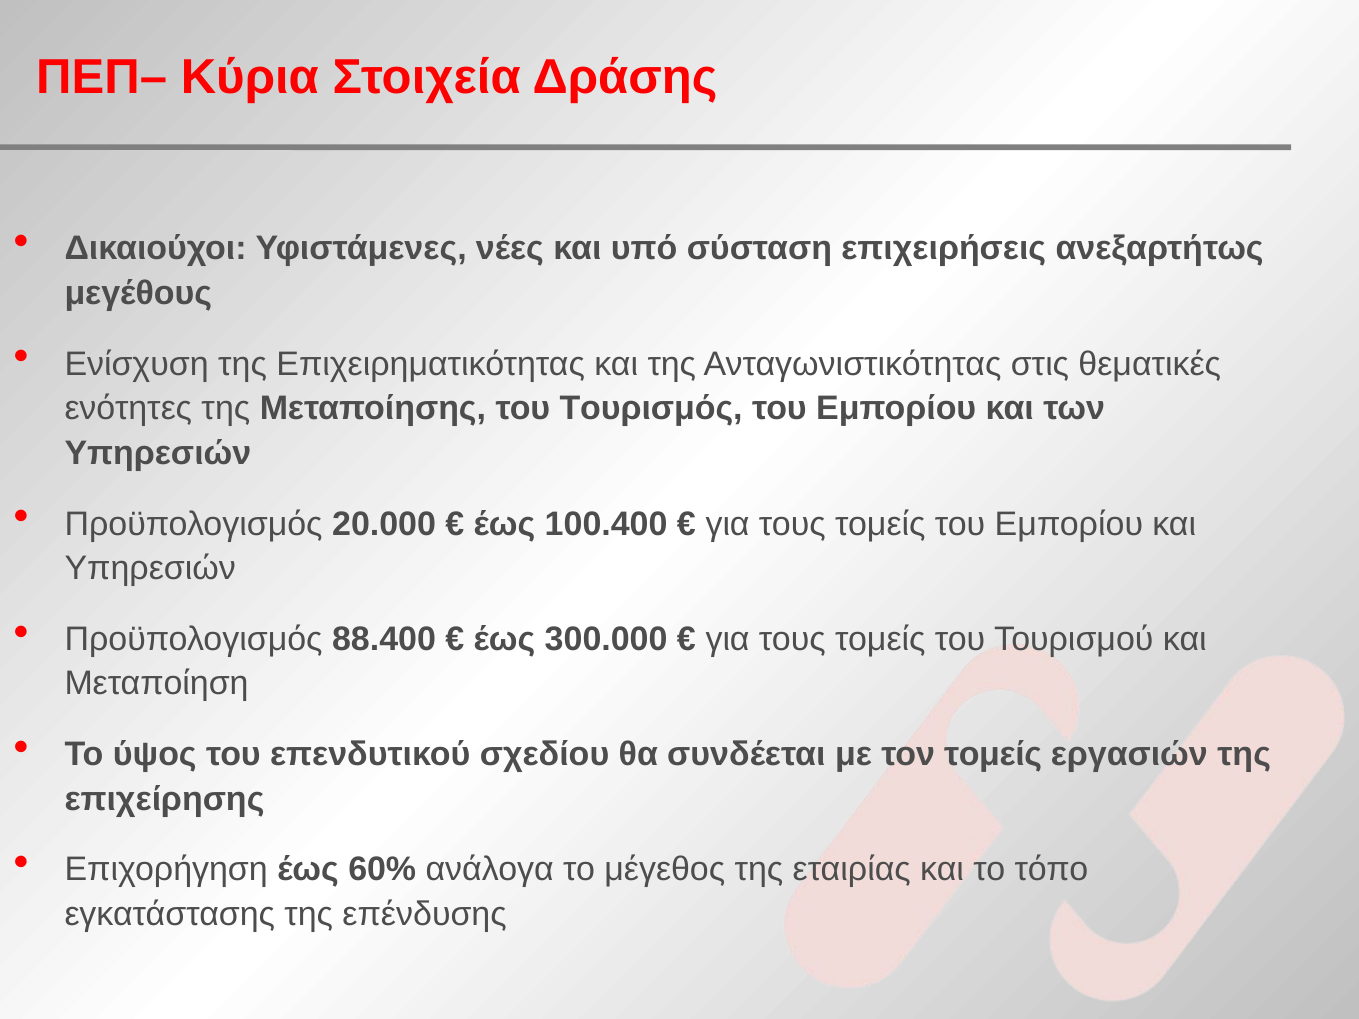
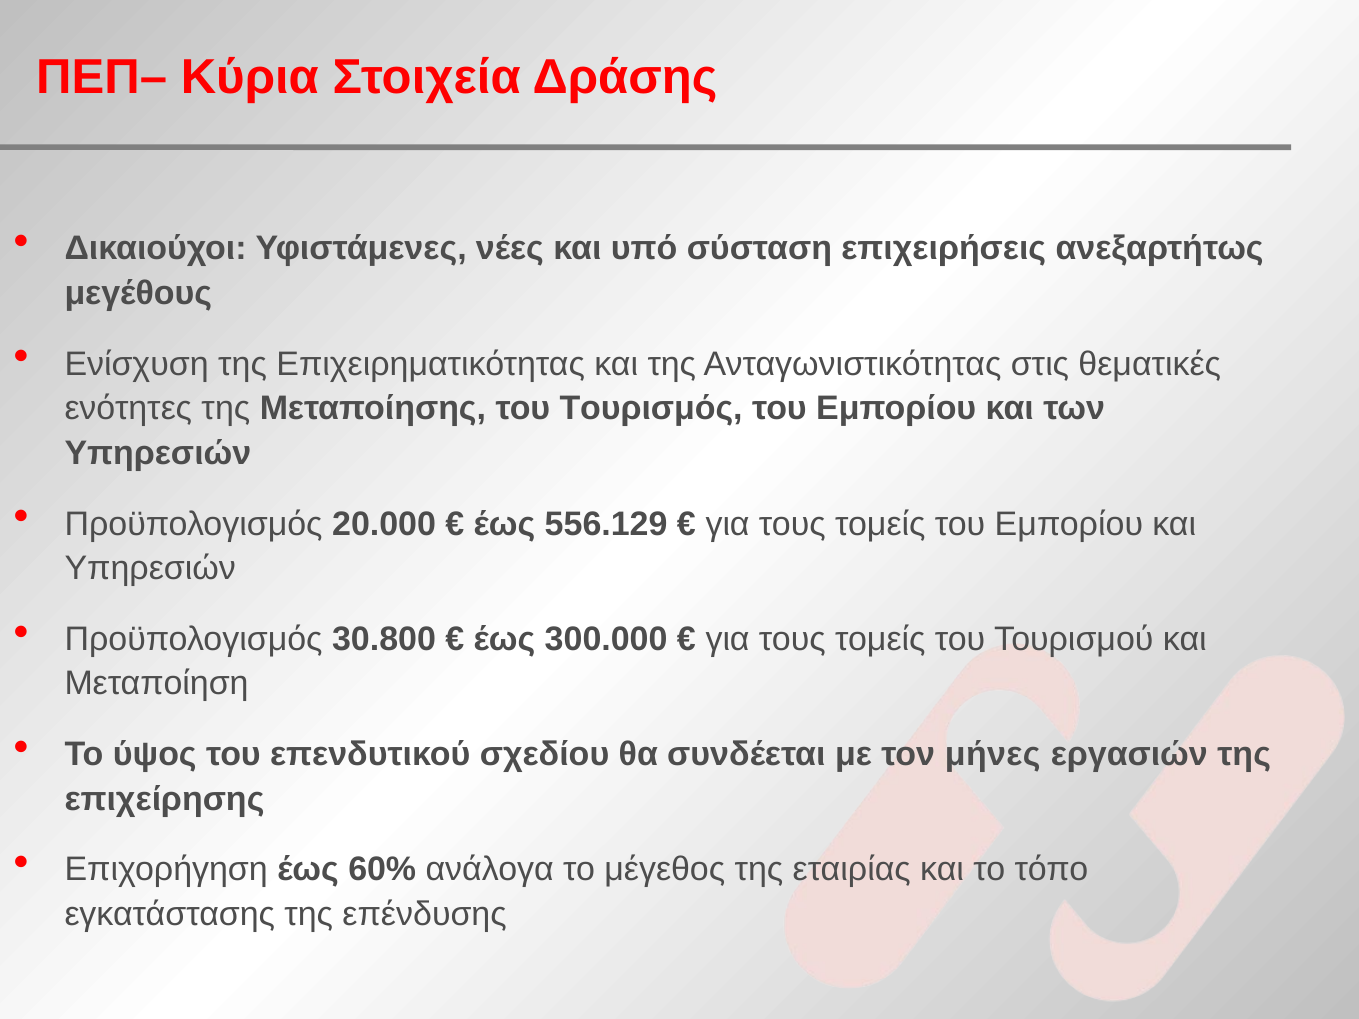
100.400: 100.400 -> 556.129
88.400: 88.400 -> 30.800
τον τομείς: τομείς -> μήνες
